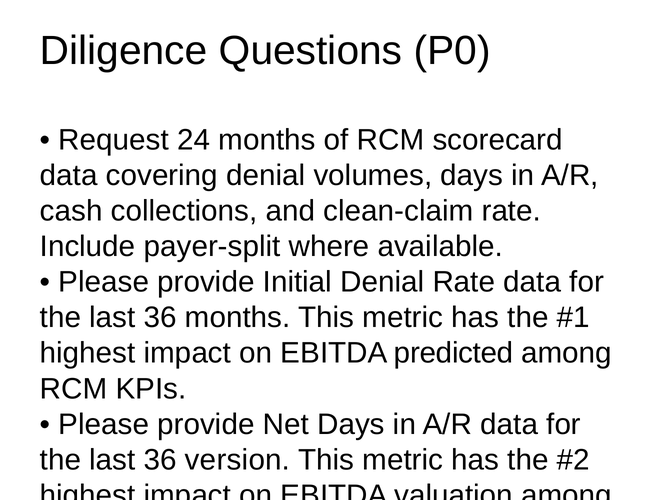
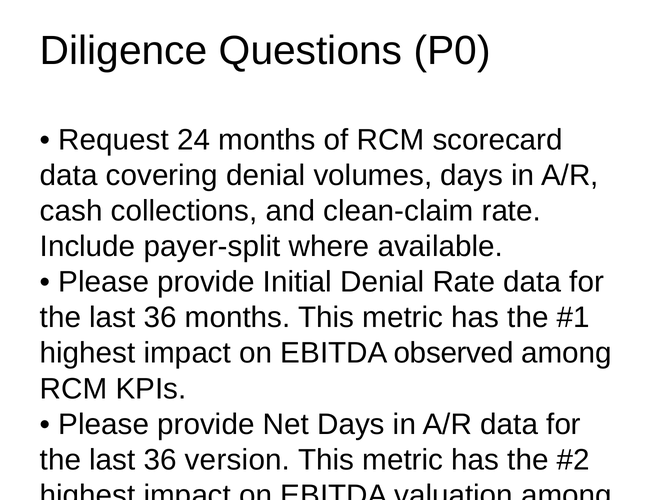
predicted: predicted -> observed
